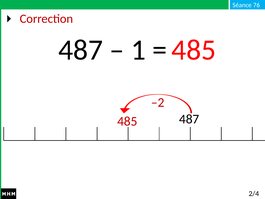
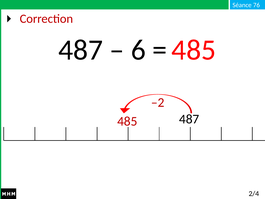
1: 1 -> 6
